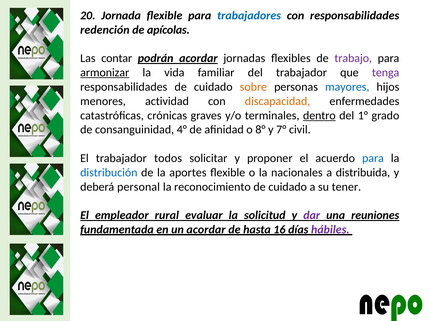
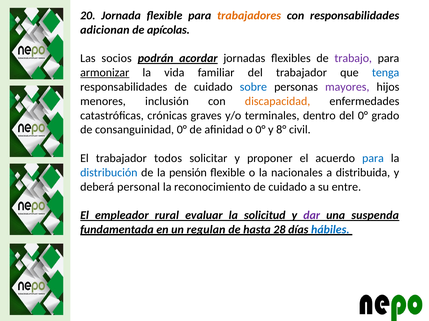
trabajadores colour: blue -> orange
redención: redención -> adicionan
contar: contar -> socios
tenga colour: purple -> blue
sobre colour: orange -> blue
mayores colour: blue -> purple
actividad: actividad -> inclusión
dentro underline: present -> none
del 1°: 1° -> 0°
consanguinidad 4°: 4° -> 0°
o 8°: 8° -> 0°
7°: 7° -> 8°
aportes: aportes -> pensión
tener: tener -> entre
reuniones: reuniones -> suspenda
un acordar: acordar -> regulan
16: 16 -> 28
hábiles colour: purple -> blue
